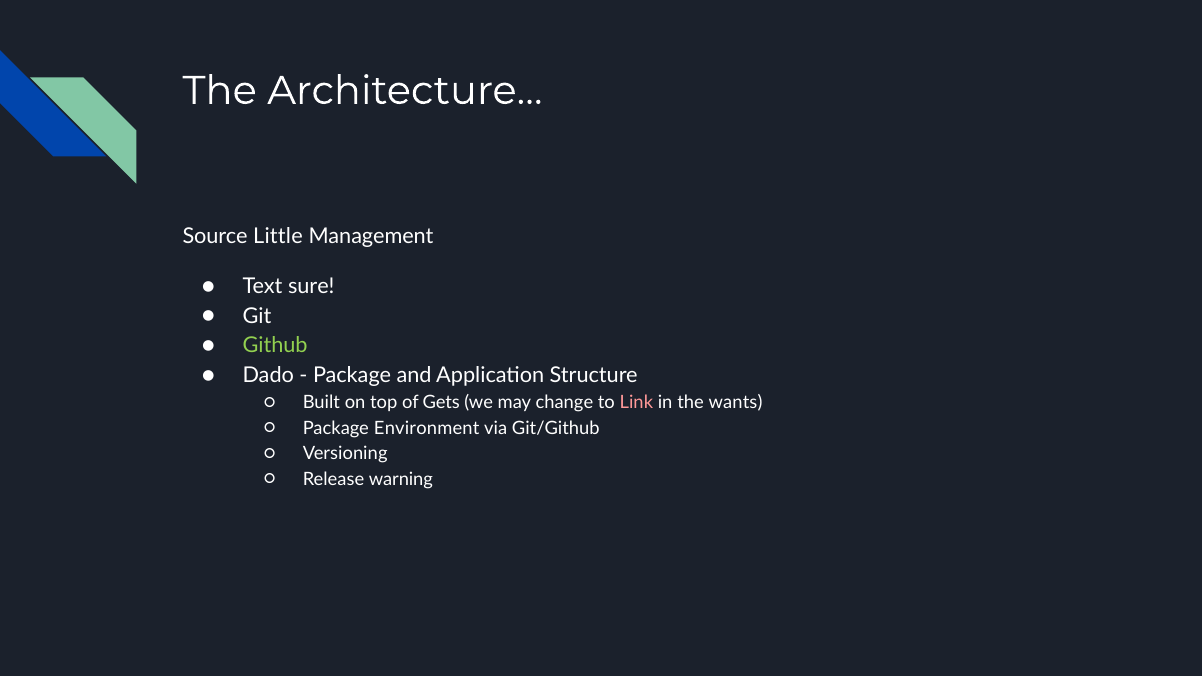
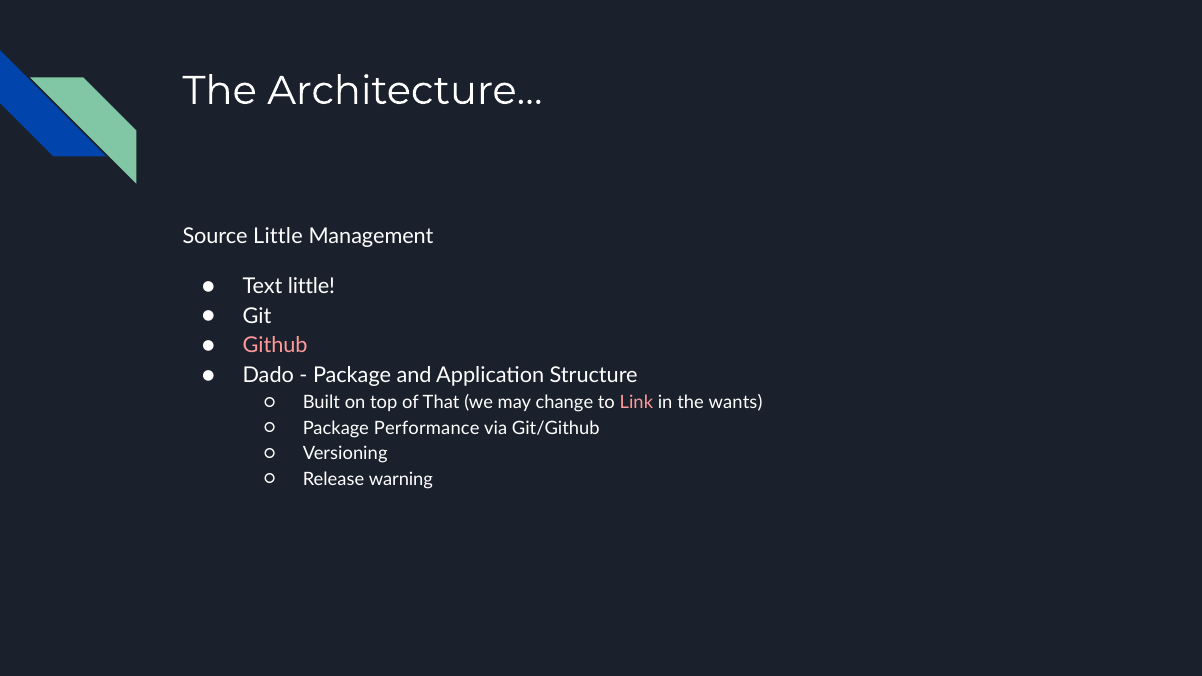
Text sure: sure -> little
Github colour: light green -> pink
Gets: Gets -> That
Environment: Environment -> Performance
